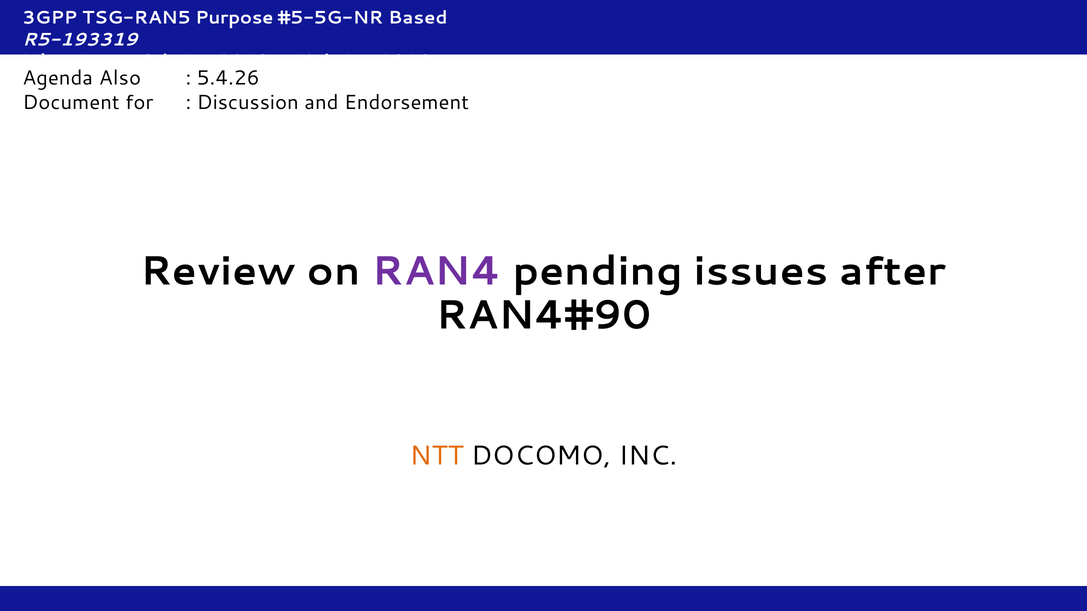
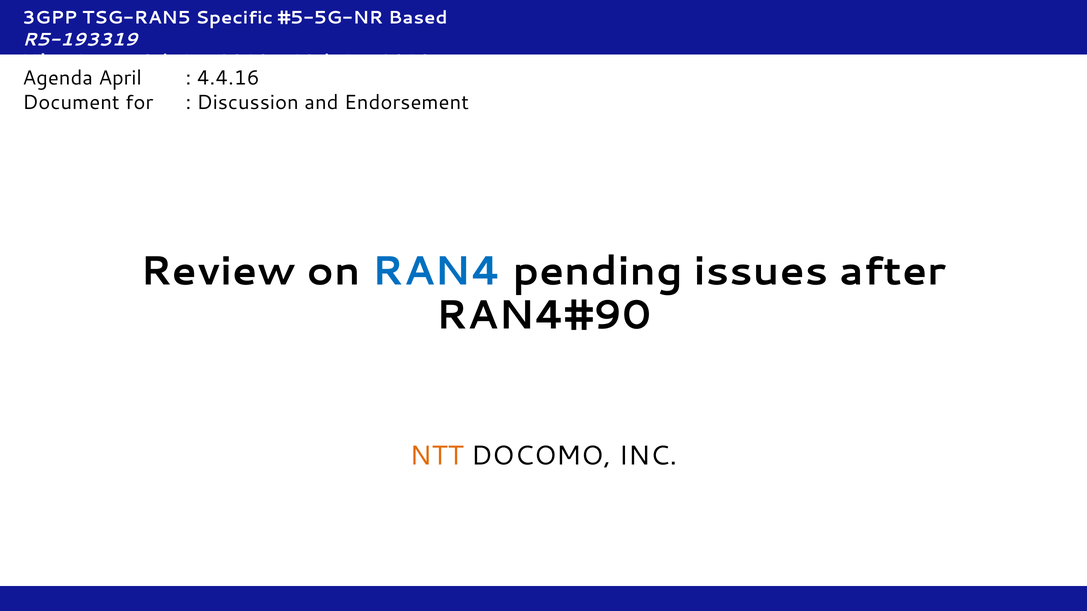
Purpose: Purpose -> Specific
Also: Also -> April
5.4.26: 5.4.26 -> 4.4.16
RAN4 colour: purple -> blue
